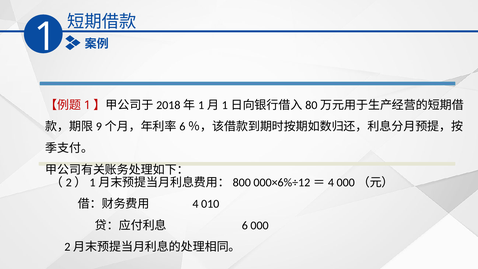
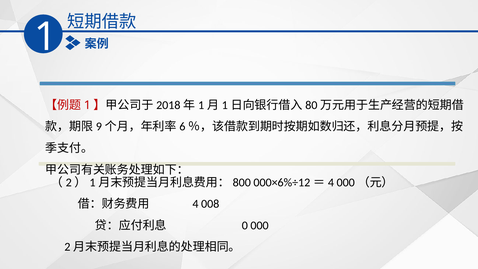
010: 010 -> 008
6: 6 -> 0
